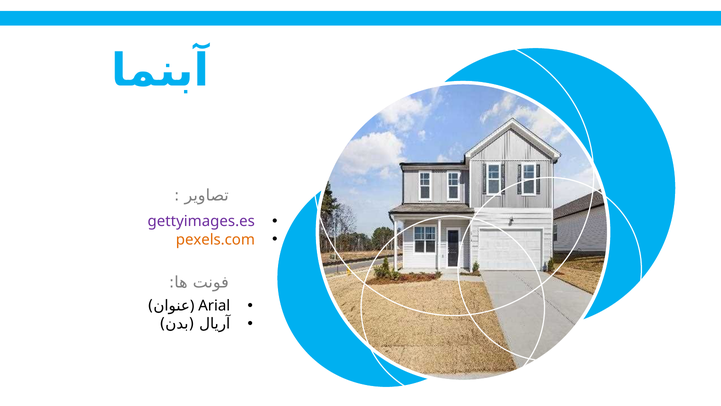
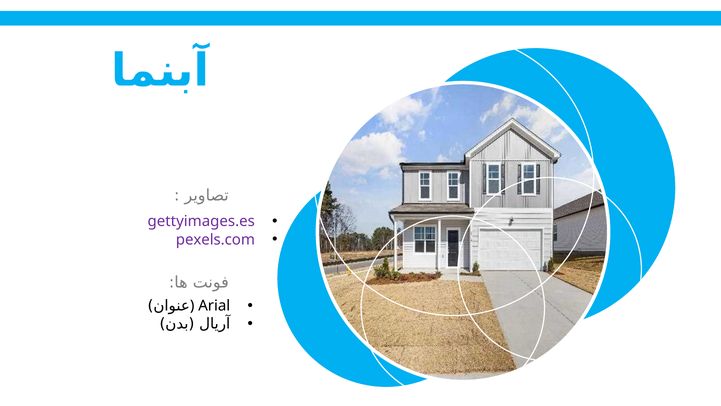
pexels.com colour: orange -> purple
